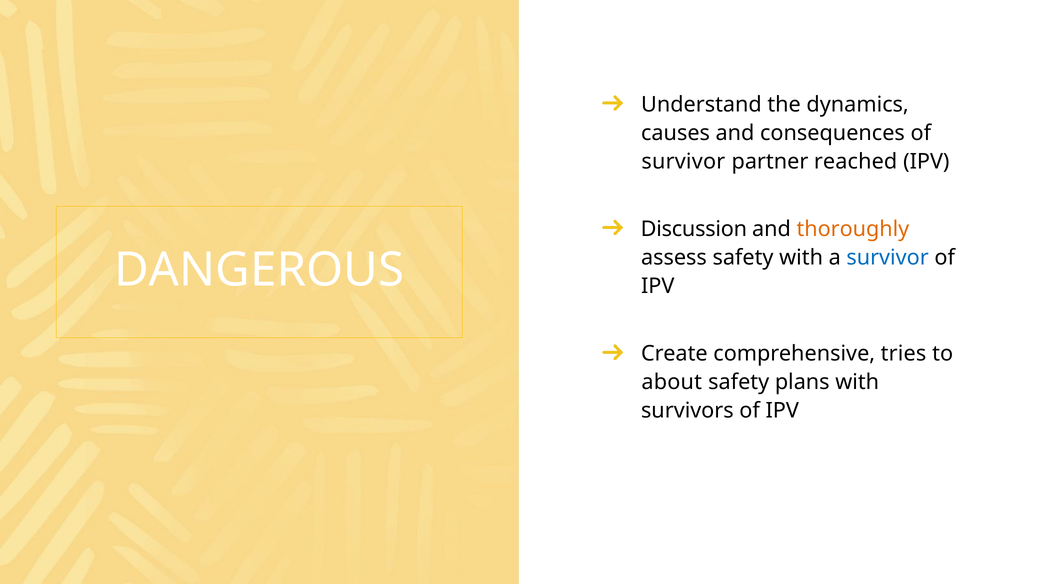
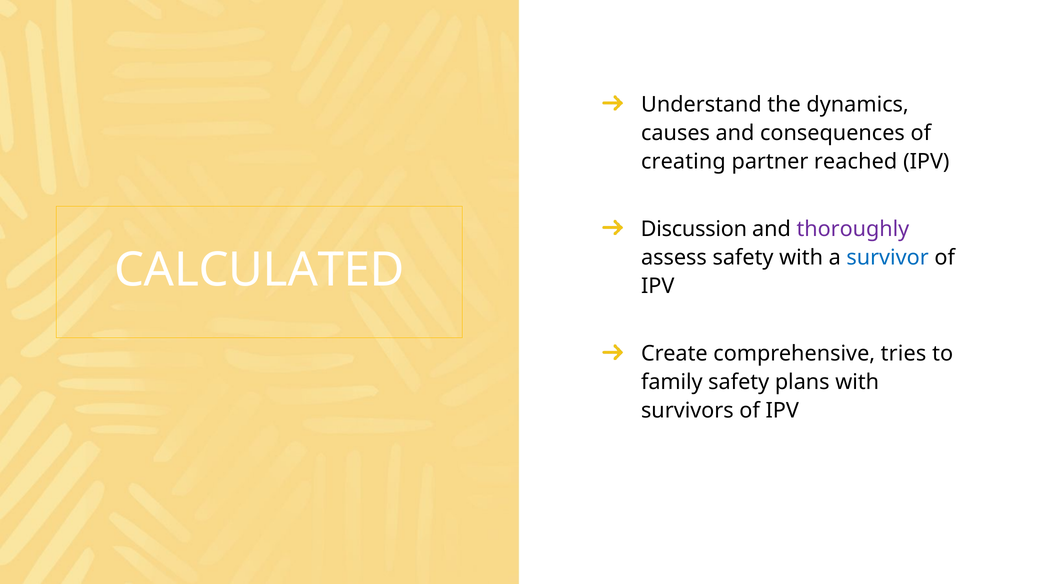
survivor at (683, 161): survivor -> creating
thoroughly colour: orange -> purple
DANGEROUS: DANGEROUS -> CALCULATED
about: about -> family
